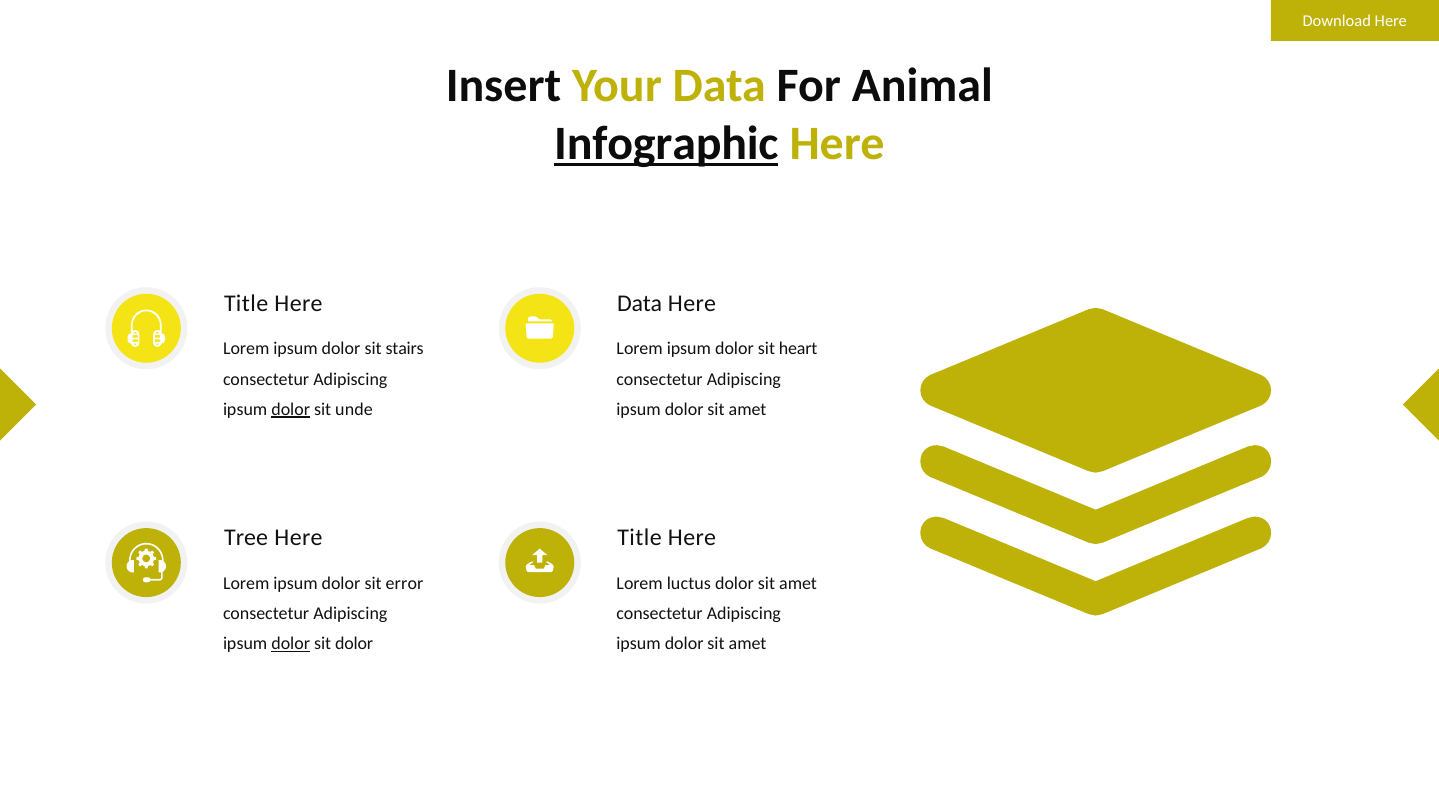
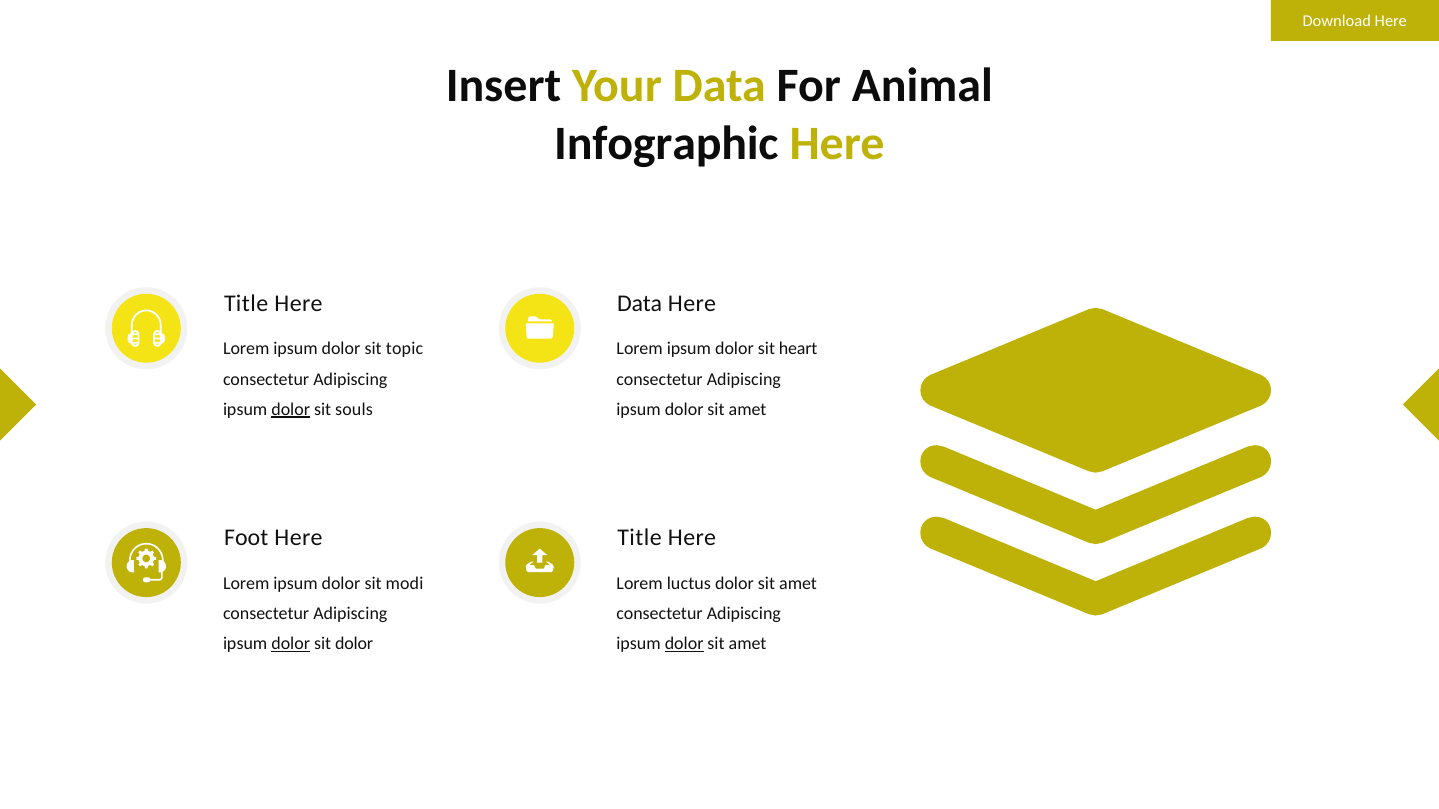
Infographic underline: present -> none
stairs: stairs -> topic
unde: unde -> souls
Tree: Tree -> Foot
error: error -> modi
dolor at (684, 644) underline: none -> present
